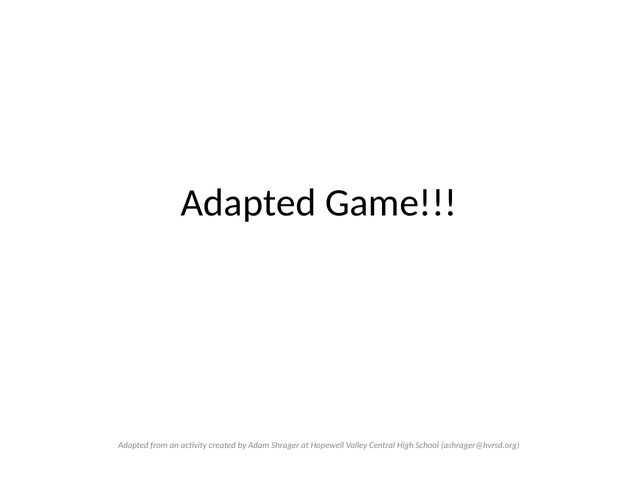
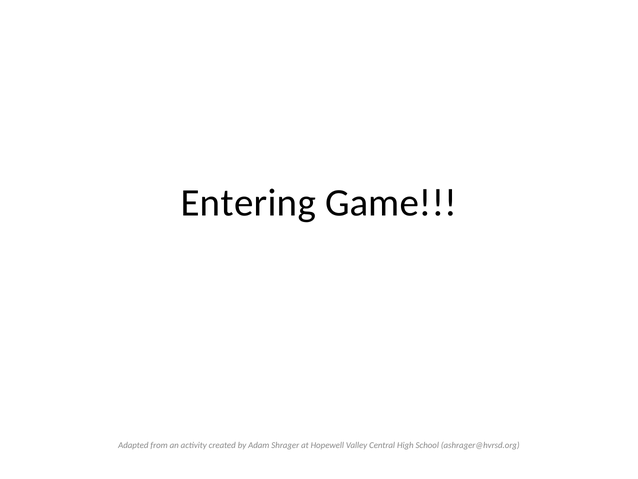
Adapted at (248, 203): Adapted -> Entering
